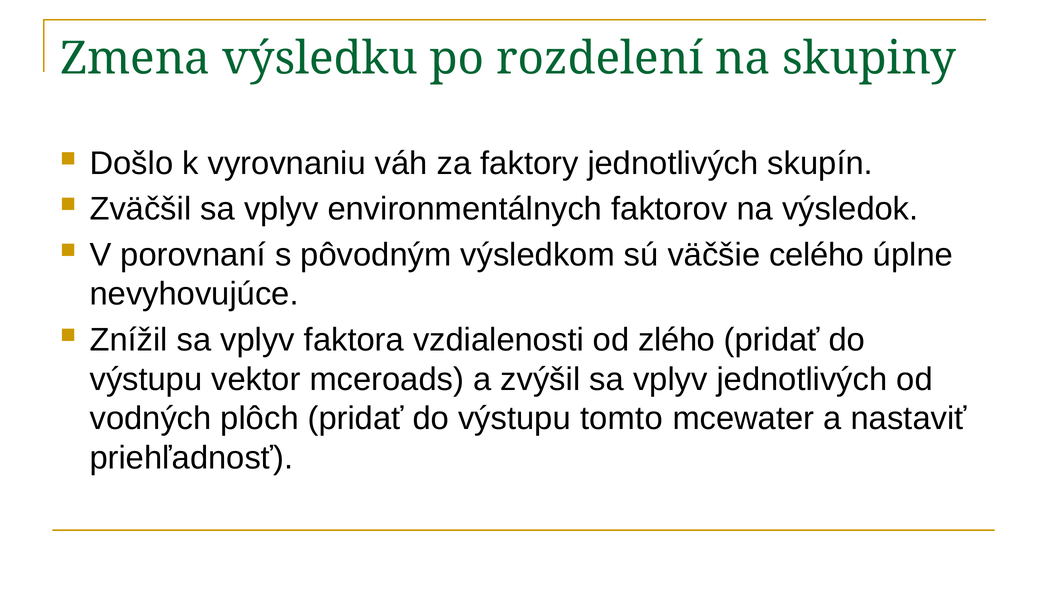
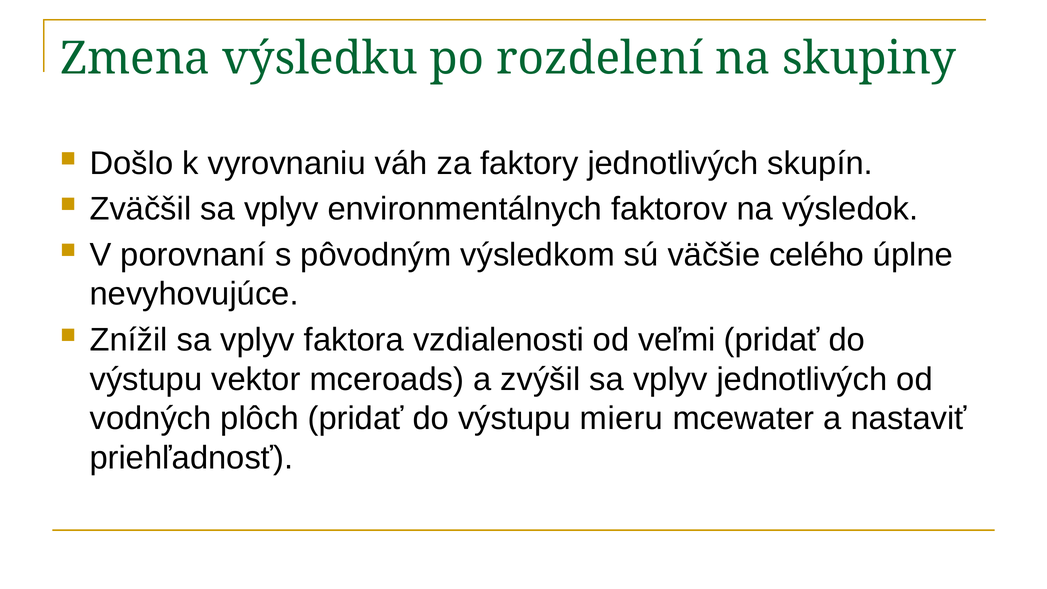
zlého: zlého -> veľmi
tomto: tomto -> mieru
